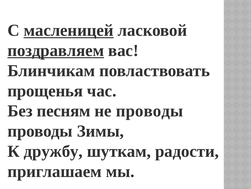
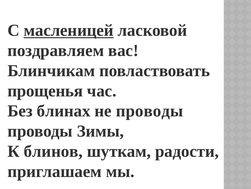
поздравляем underline: present -> none
песням: песням -> блинах
дружбу: дружбу -> блинов
